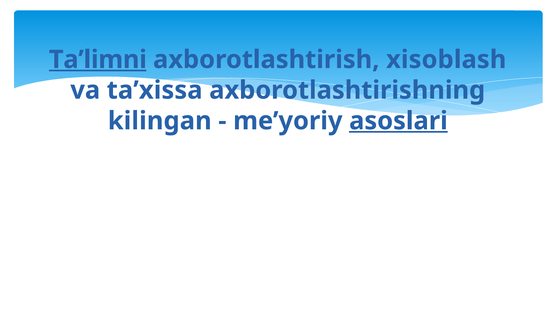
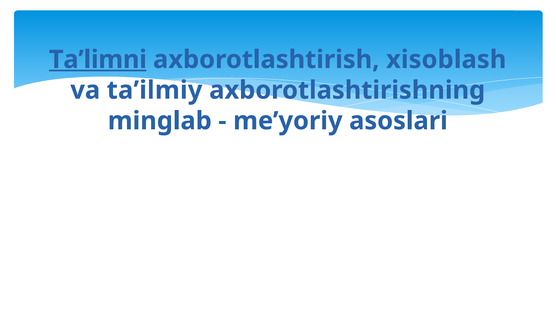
ta’xissa: ta’xissa -> ta’ilmiy
kilingan: kilingan -> minglab
asoslari underline: present -> none
